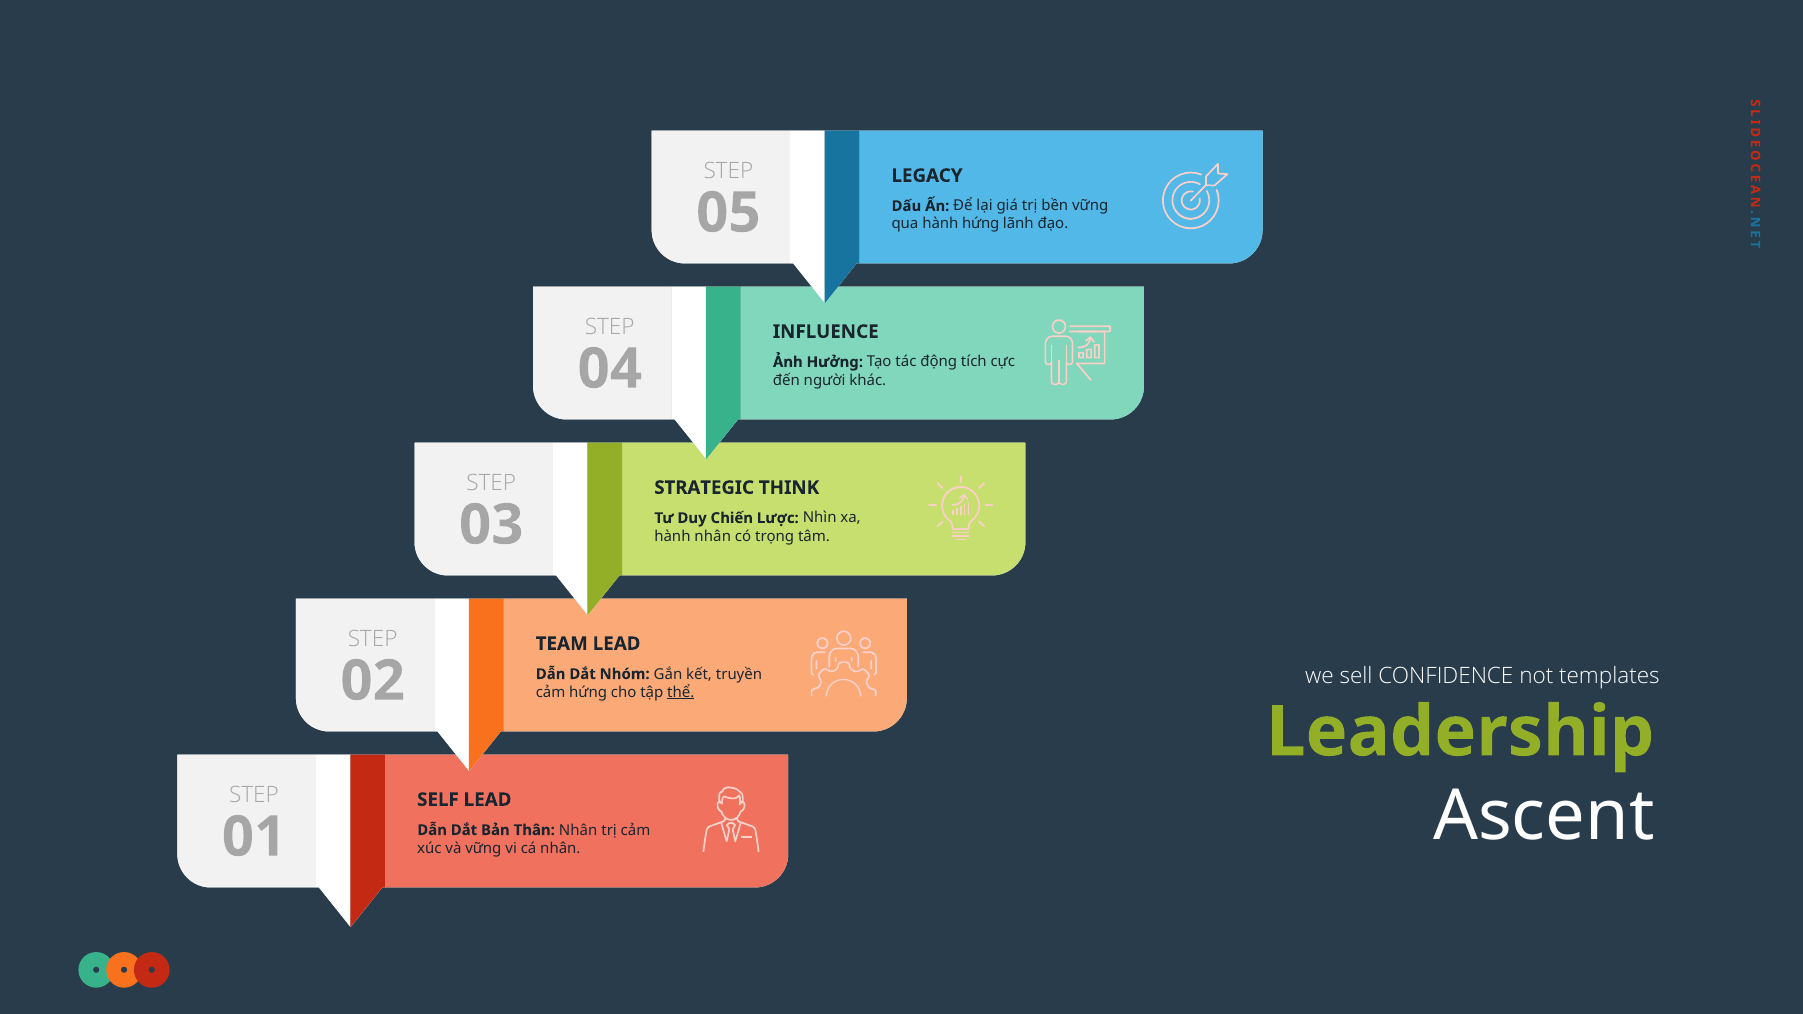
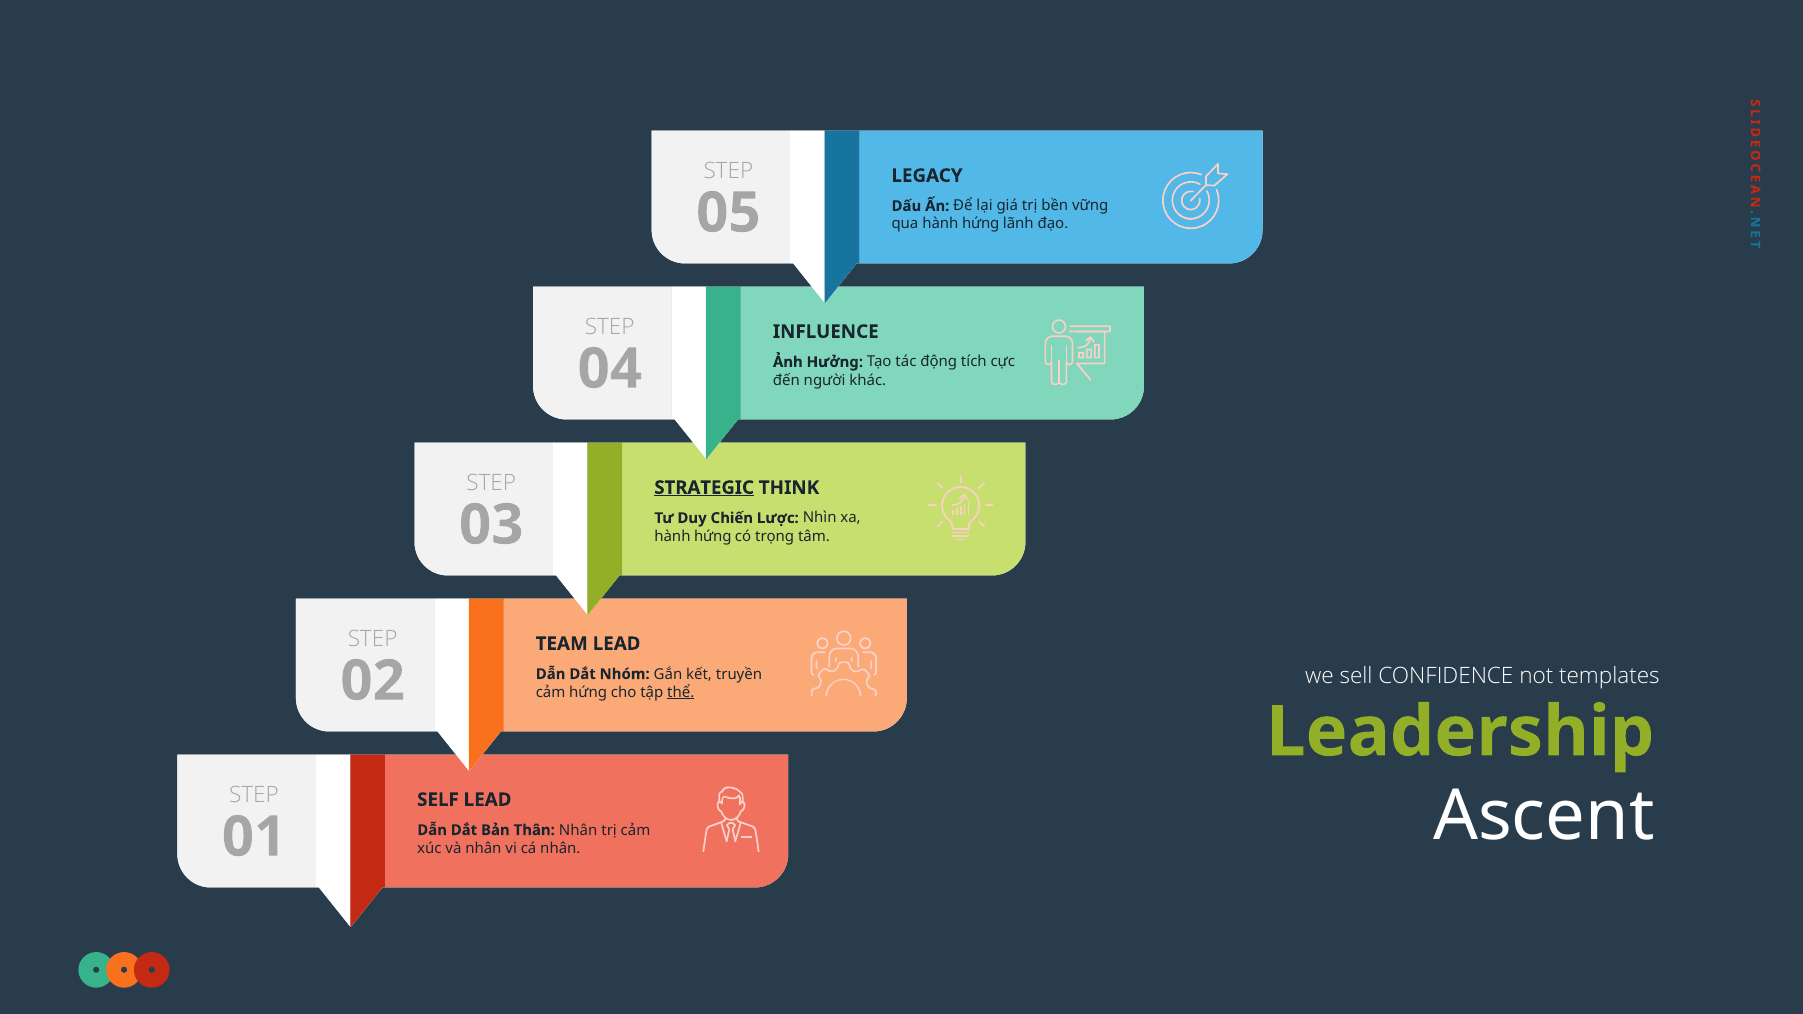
STRATEGIC underline: none -> present
nhân at (713, 536): nhân -> hứng
và vững: vững -> nhân
